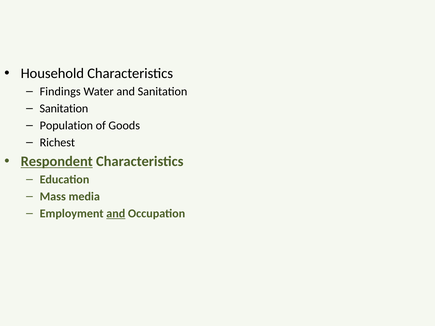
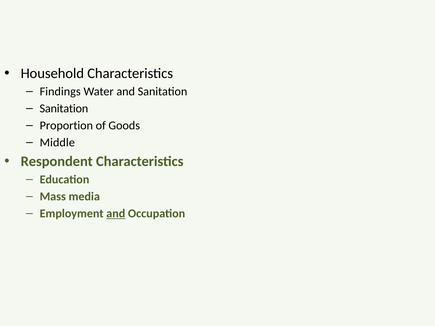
Population: Population -> Proportion
Richest: Richest -> Middle
Respondent underline: present -> none
